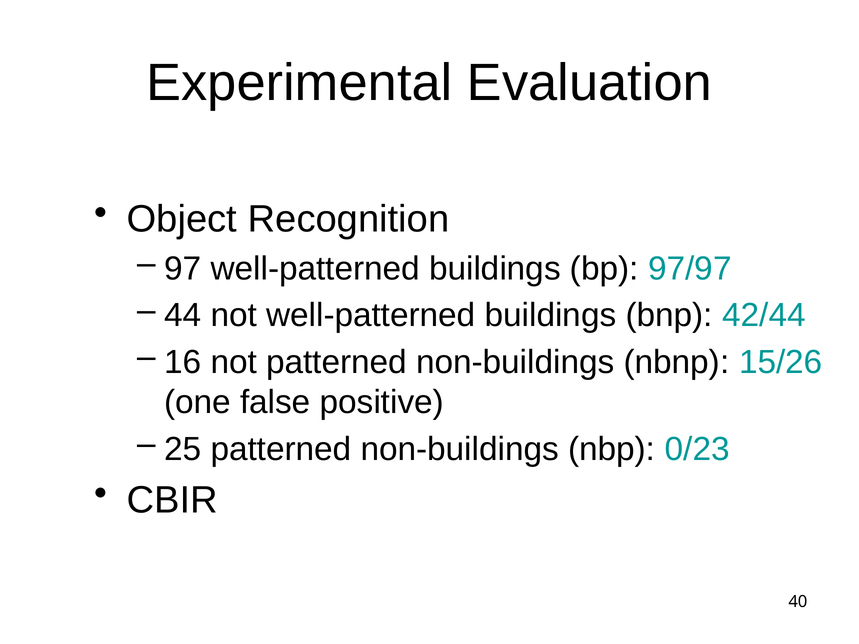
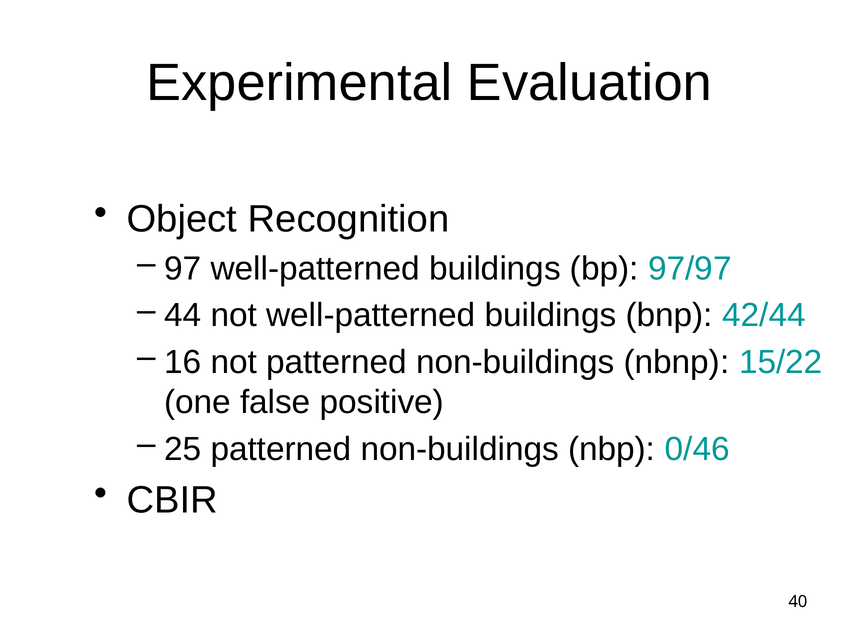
15/26: 15/26 -> 15/22
0/23: 0/23 -> 0/46
